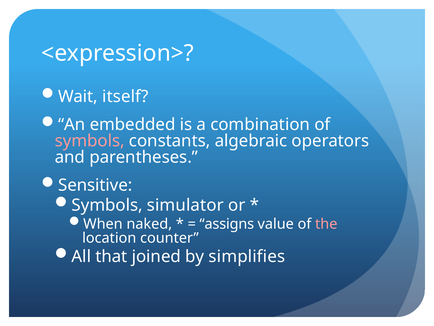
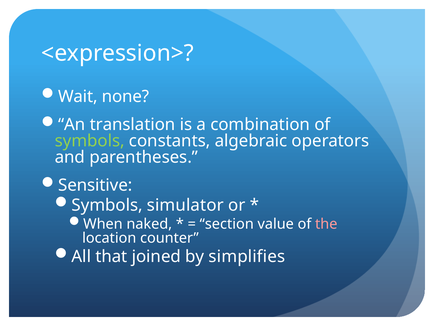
itself: itself -> none
embedded: embedded -> translation
symbols at (90, 141) colour: pink -> light green
assigns: assigns -> section
